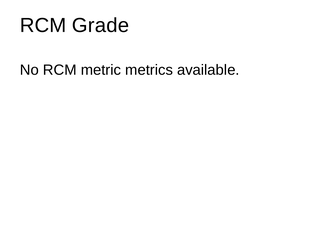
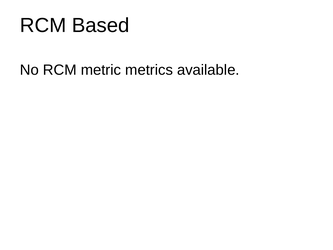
Grade: Grade -> Based
